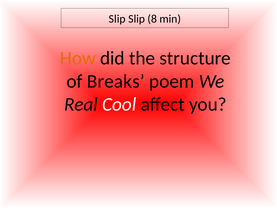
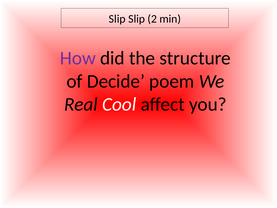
8: 8 -> 2
How colour: orange -> purple
Breaks: Breaks -> Decide
